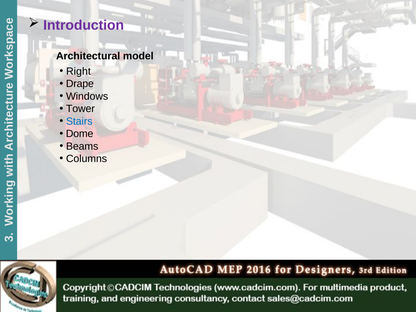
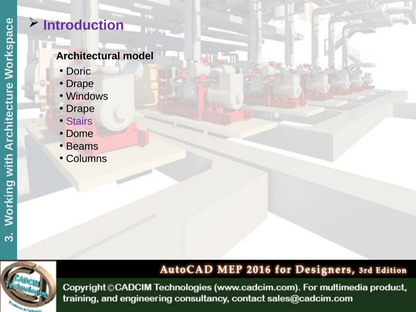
Right: Right -> Doric
Tower at (80, 109): Tower -> Drape
Stairs colour: blue -> purple
